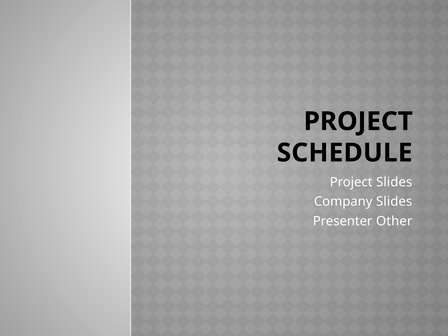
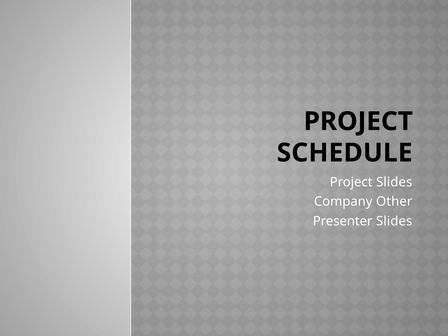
Company Slides: Slides -> Other
Presenter Other: Other -> Slides
